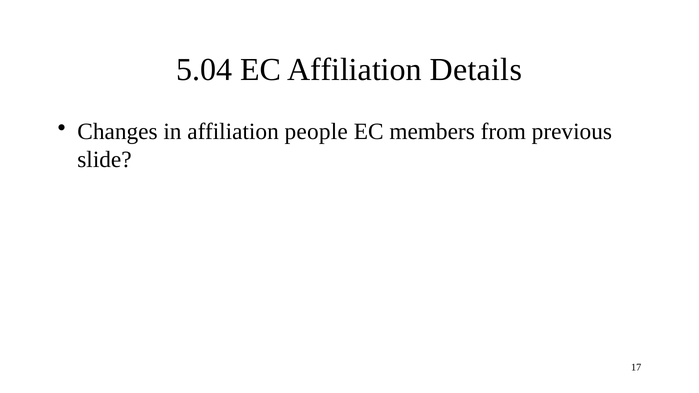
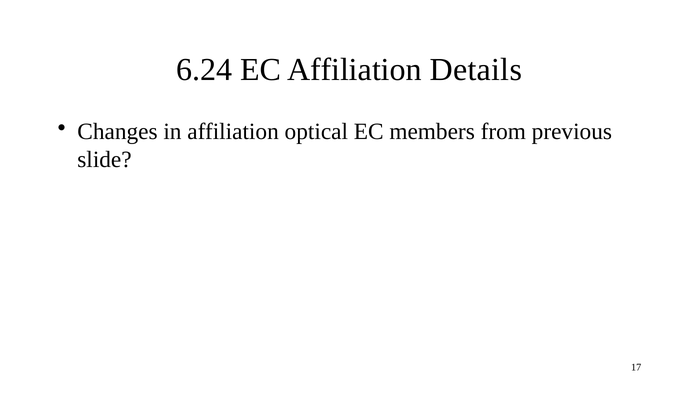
5.04: 5.04 -> 6.24
people: people -> optical
